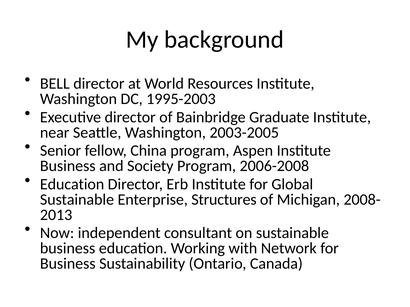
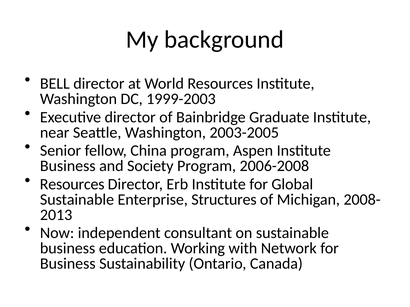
1995-2003: 1995-2003 -> 1999-2003
Education at (72, 184): Education -> Resources
